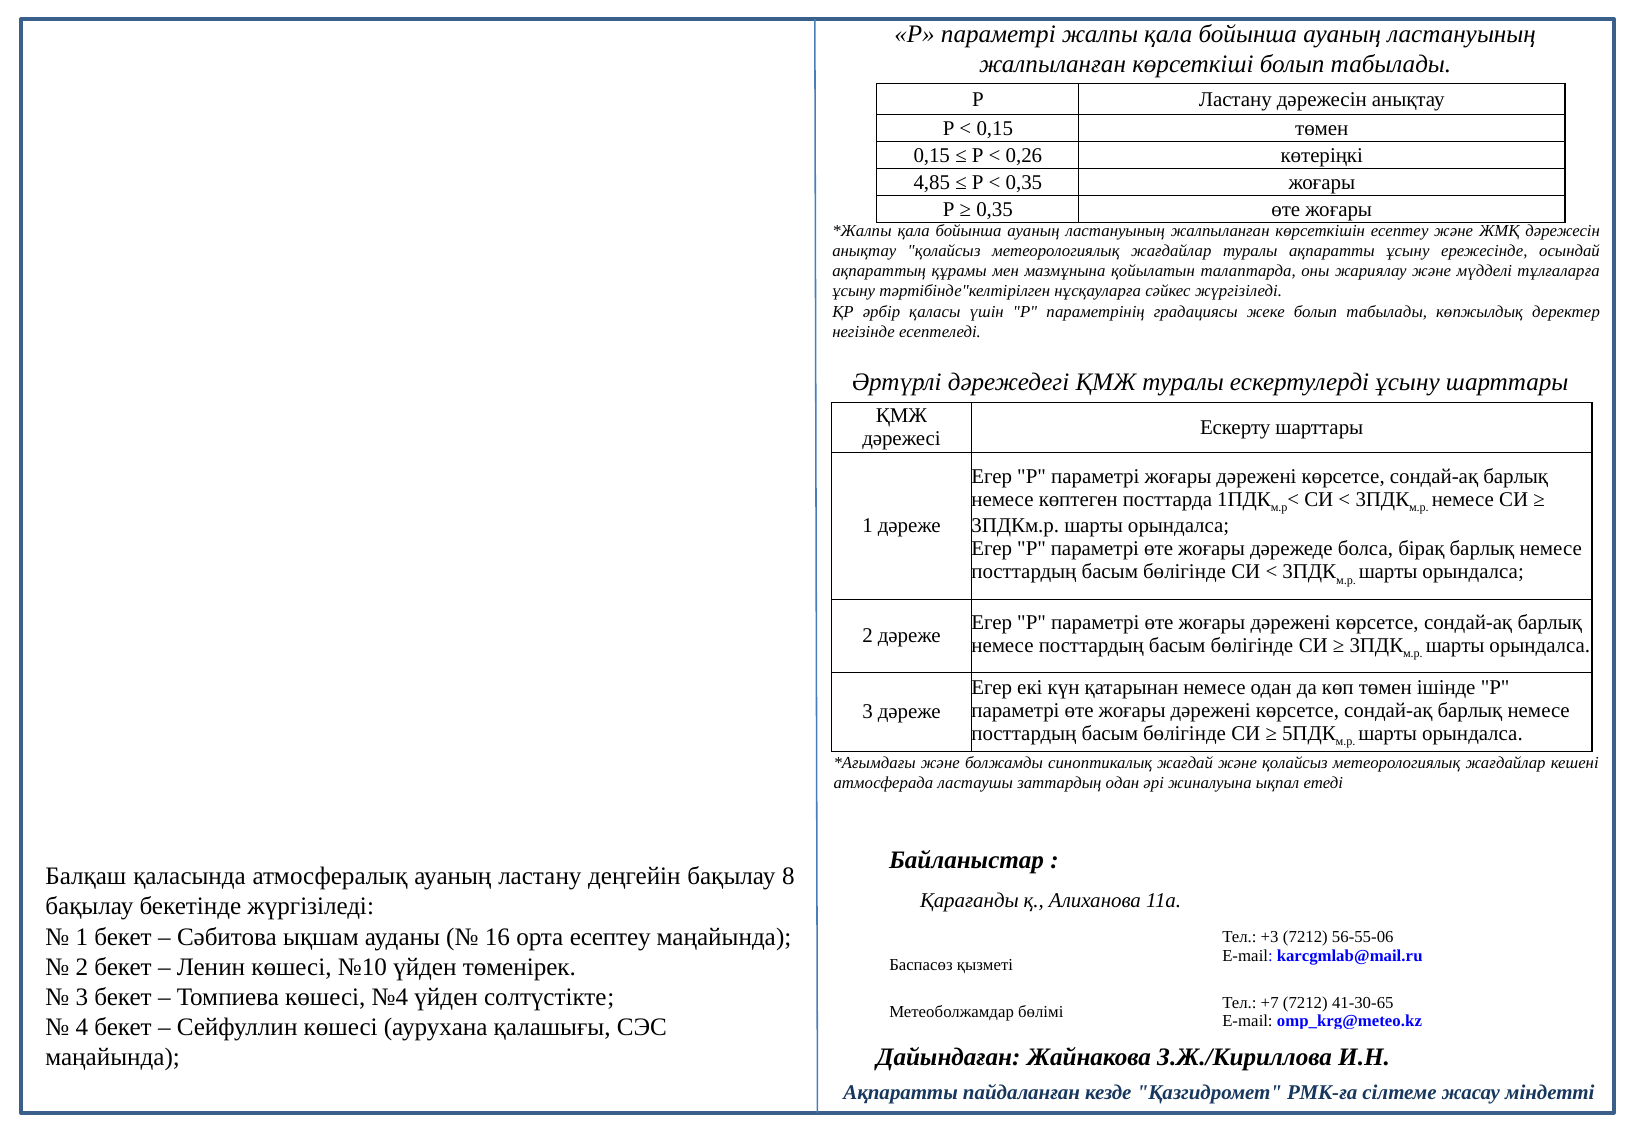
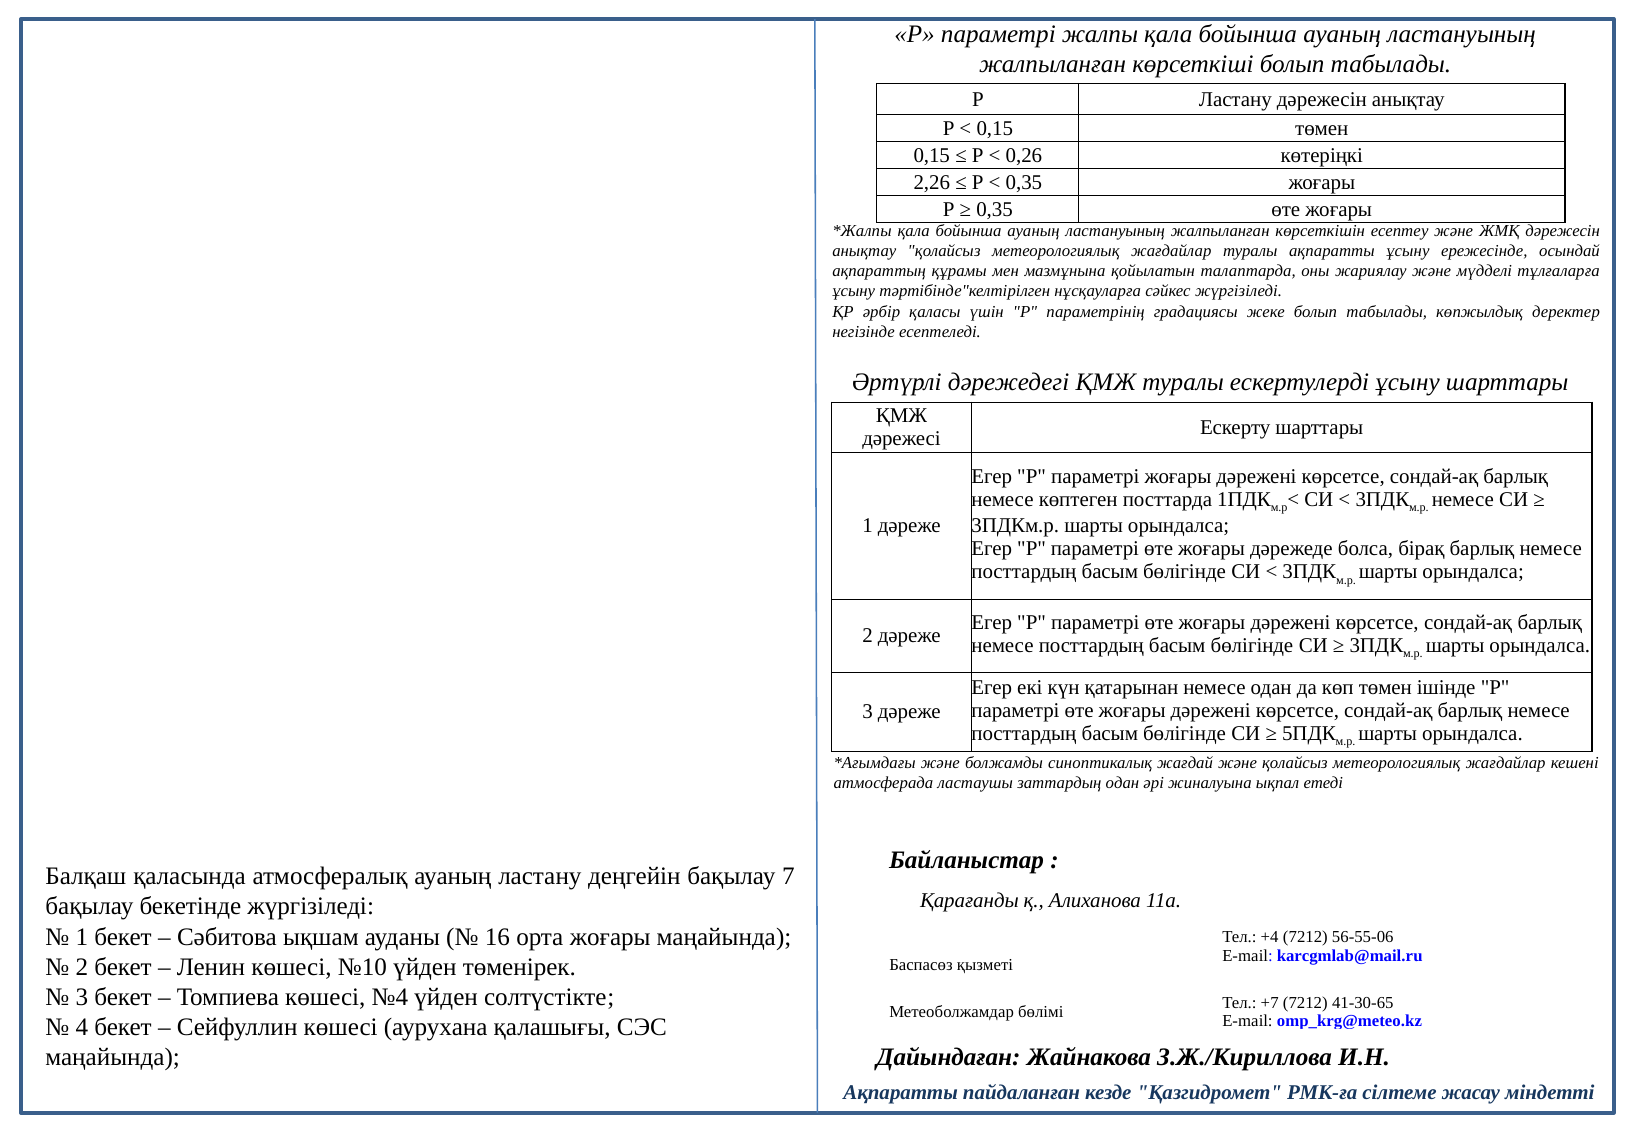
4,85: 4,85 -> 2,26
8: 8 -> 7
орта есептеу: есептеу -> жоғары
+3: +3 -> +4
